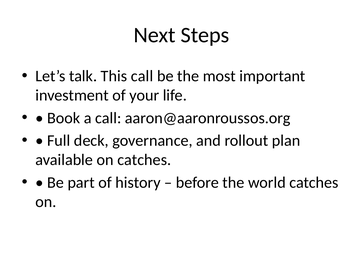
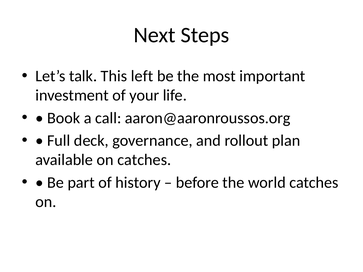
This call: call -> left
